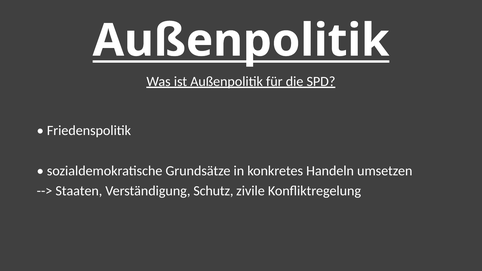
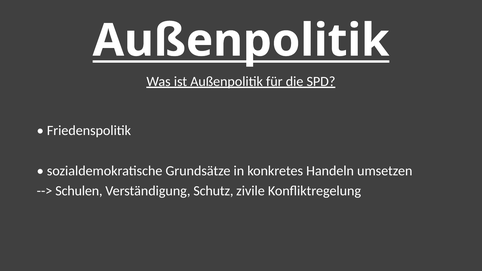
Staaten: Staaten -> Schulen
